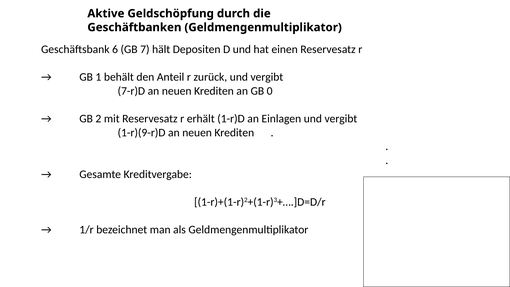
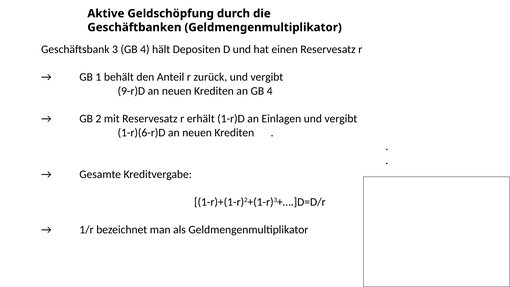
6: 6 -> 3
7 at (145, 49): 7 -> 4
7-r)D: 7-r)D -> 9-r)D
an GB 0: 0 -> 4
1-r)(9-r)D: 1-r)(9-r)D -> 1-r)(6-r)D
